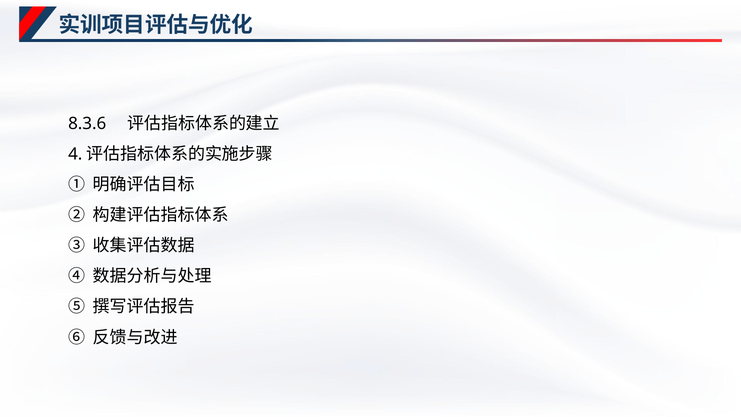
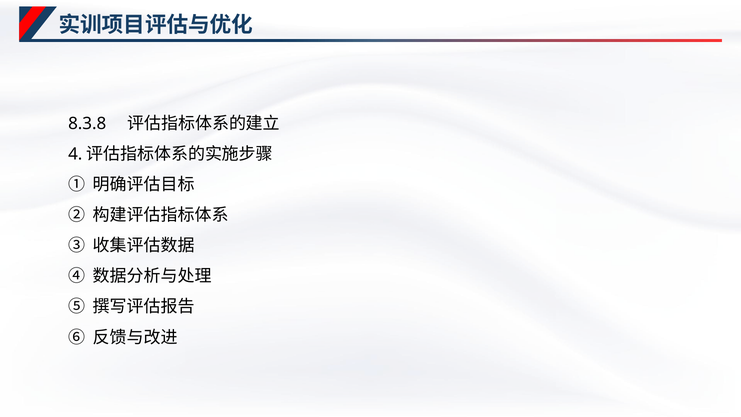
8.3.6: 8.3.6 -> 8.3.8
